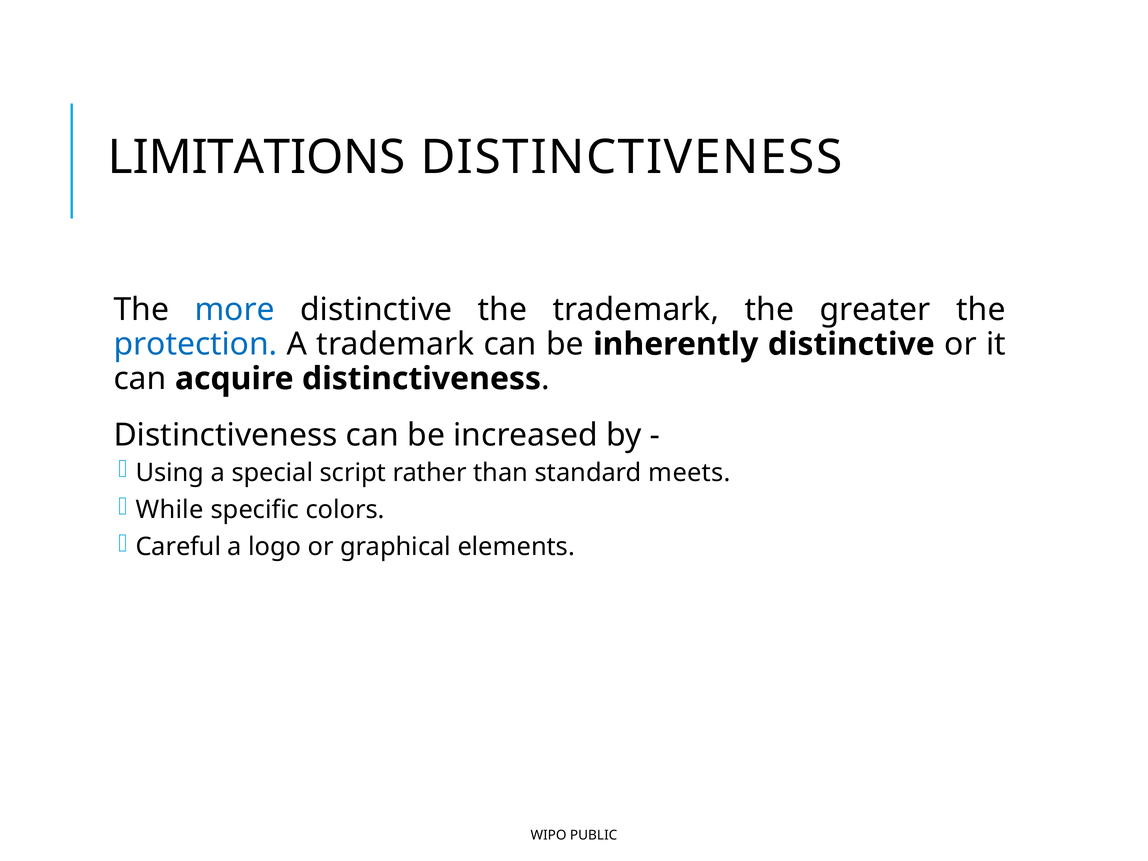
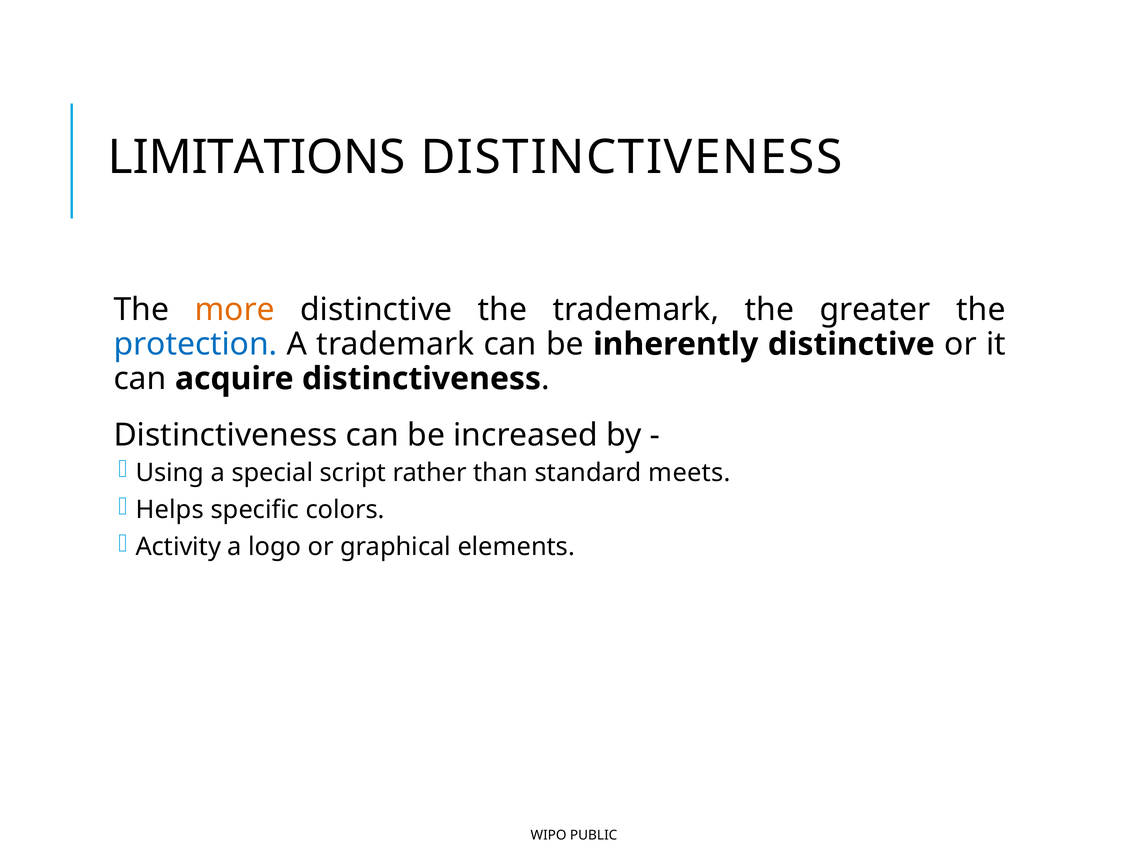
more colour: blue -> orange
While: While -> Helps
Careful: Careful -> Activity
